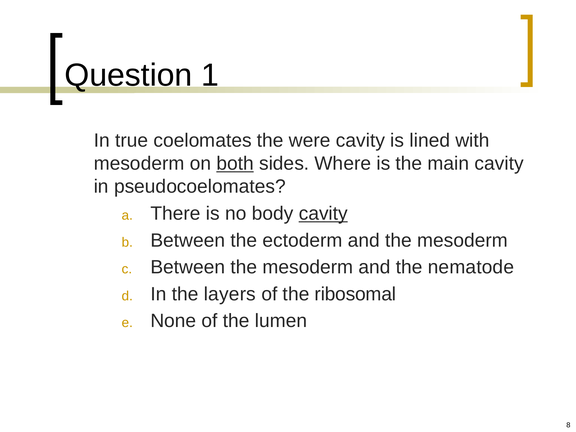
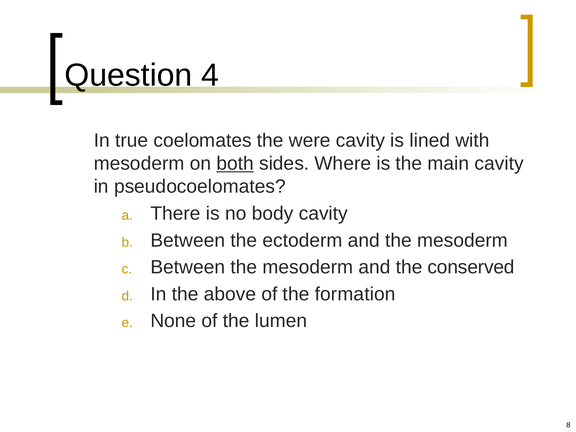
1: 1 -> 4
cavity at (323, 213) underline: present -> none
nematode: nematode -> conserved
layers: layers -> above
ribosomal: ribosomal -> formation
